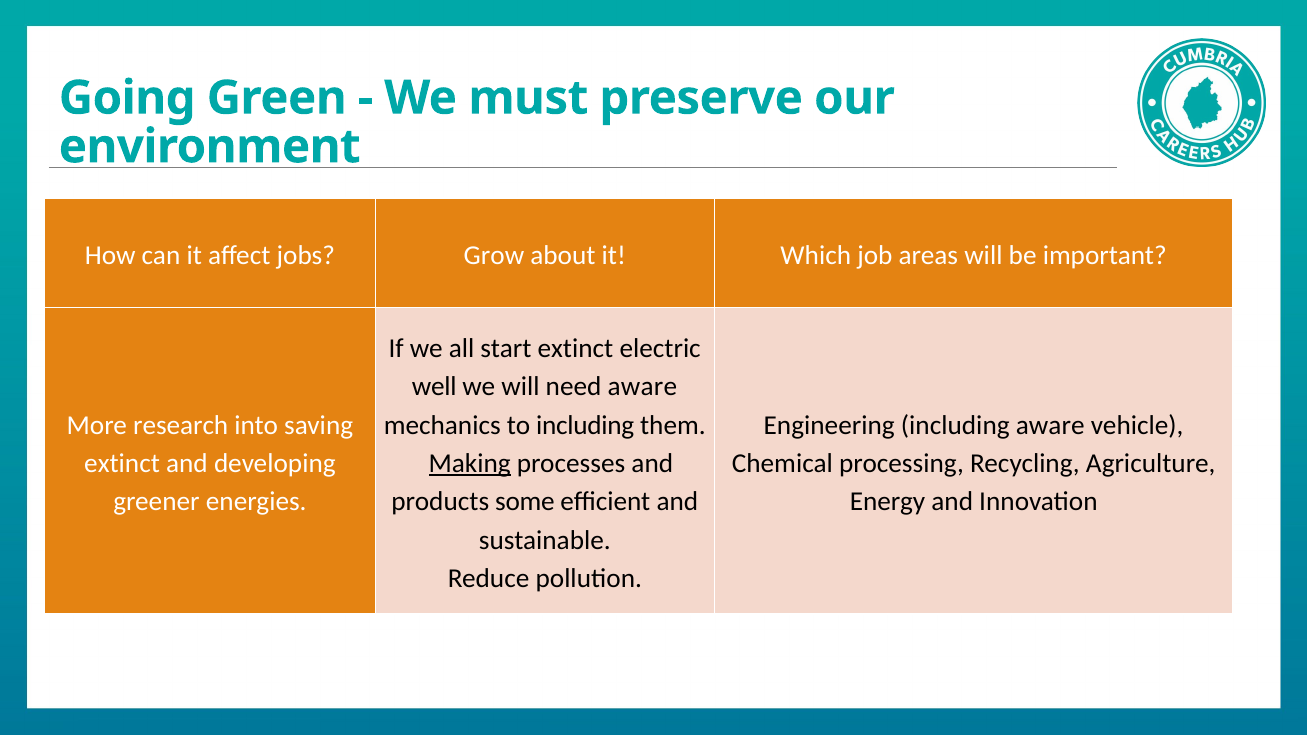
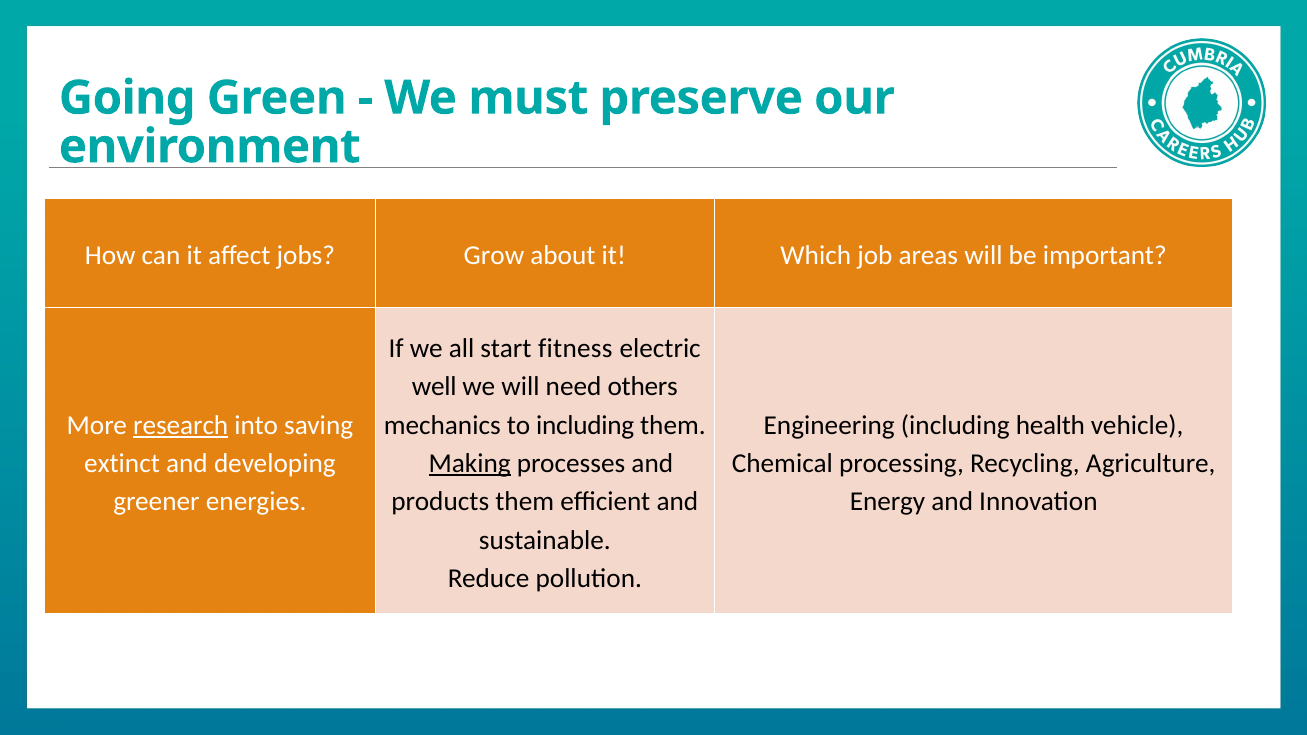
start extinct: extinct -> fitness
need aware: aware -> others
research underline: none -> present
including aware: aware -> health
products some: some -> them
